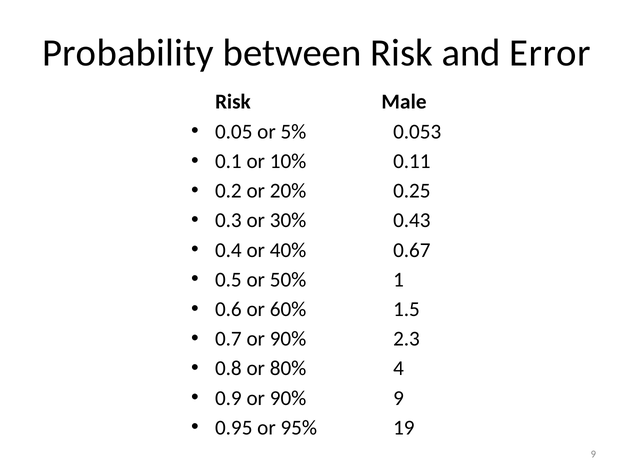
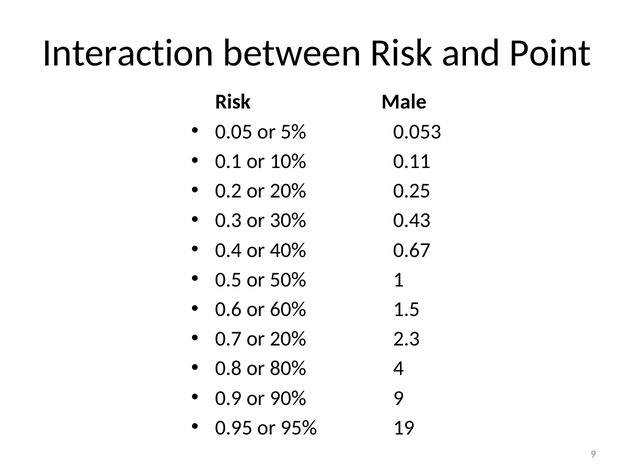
Probability: Probability -> Interaction
Error: Error -> Point
0.7 or 90%: 90% -> 20%
